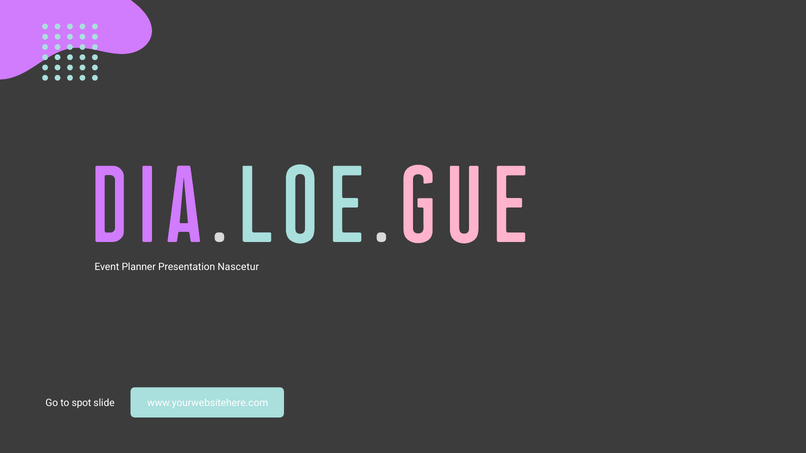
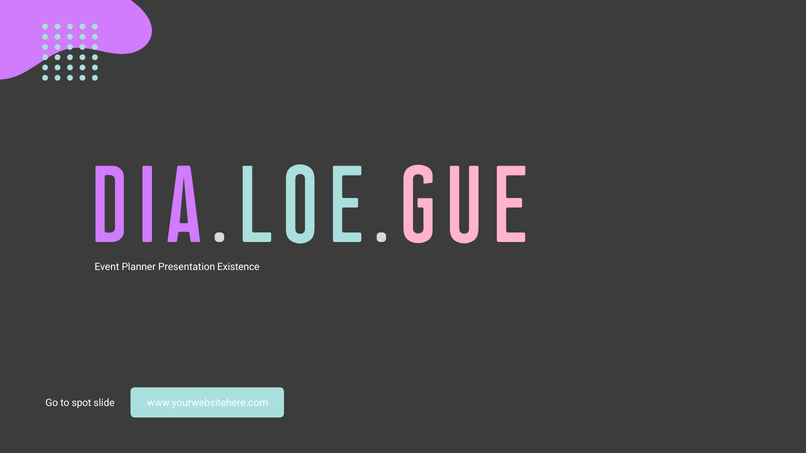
Nascetur: Nascetur -> Existence
